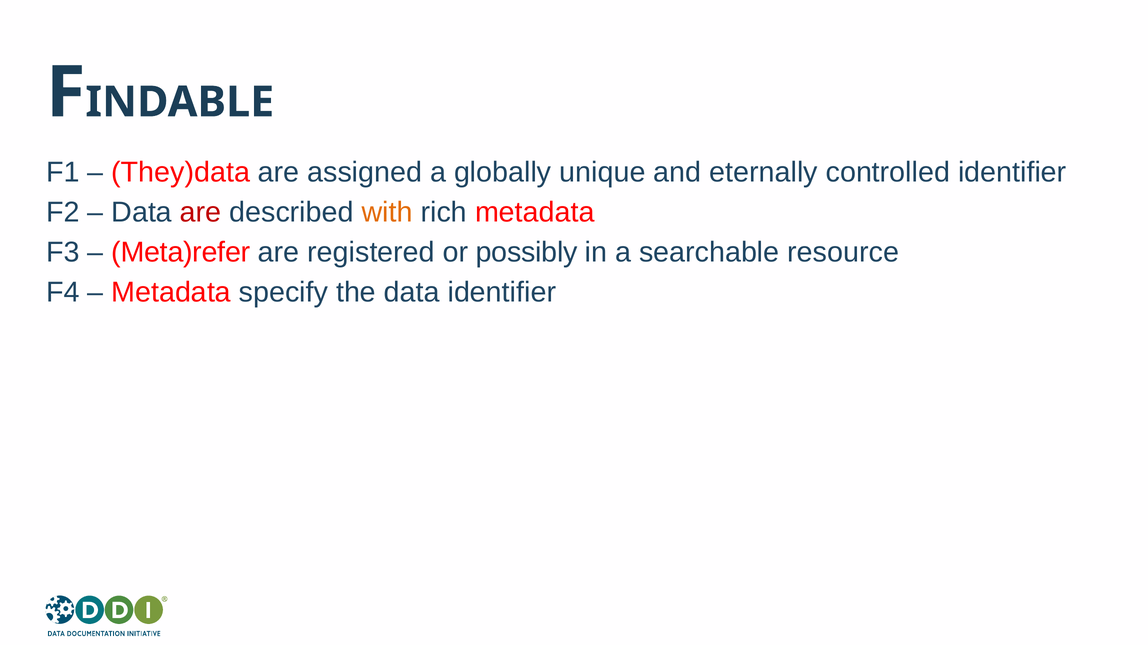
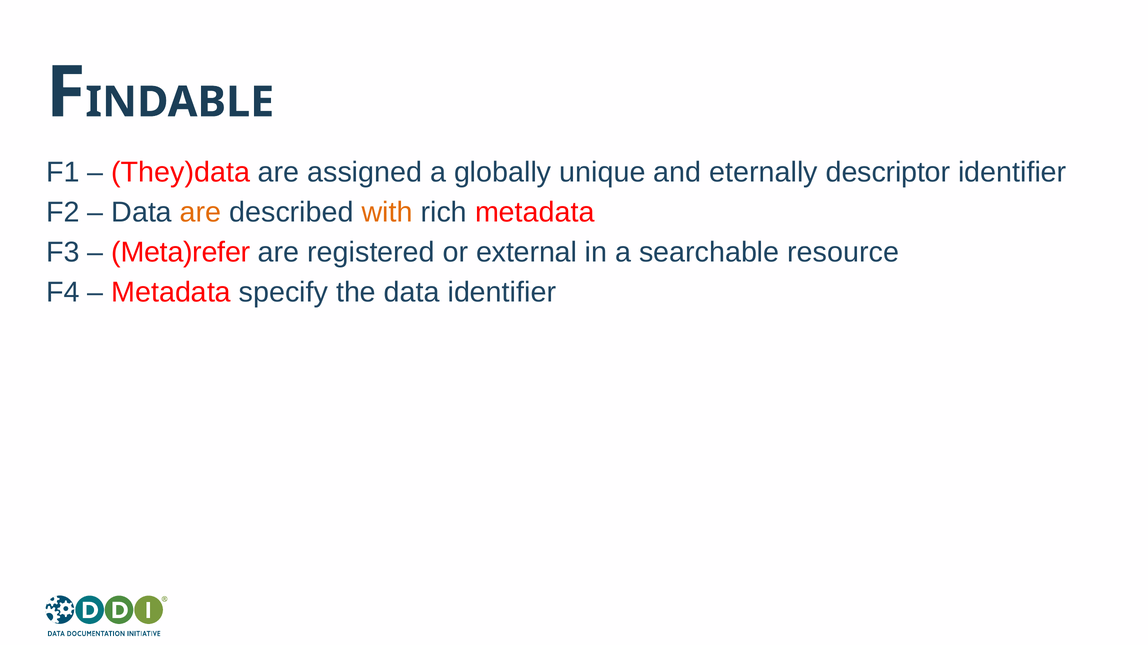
controlled: controlled -> descriptor
are at (201, 213) colour: red -> orange
possibly: possibly -> external
